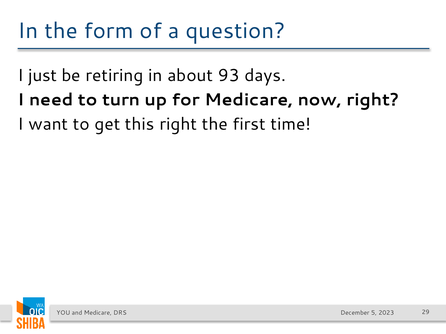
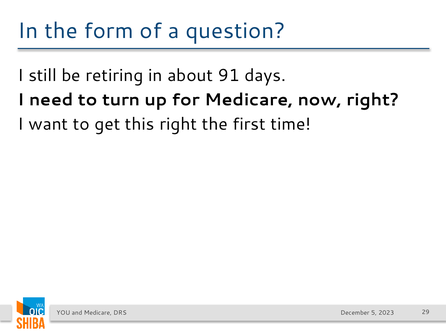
just: just -> still
93: 93 -> 91
